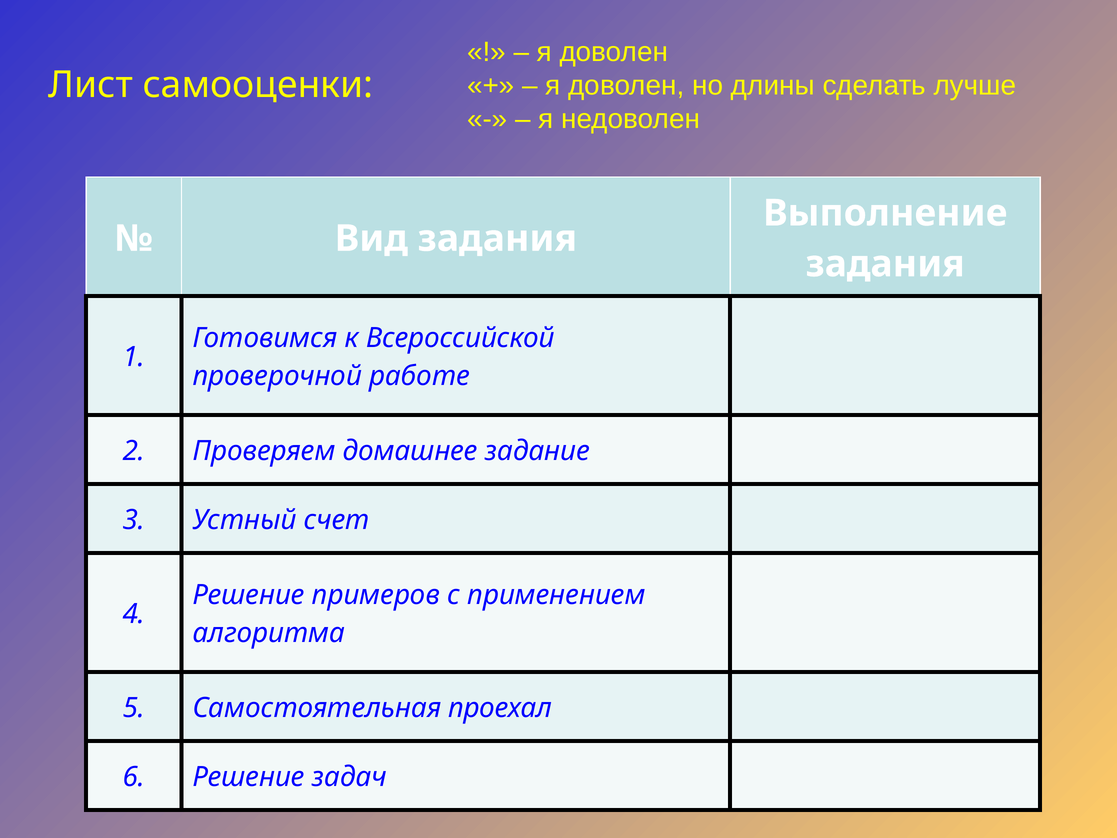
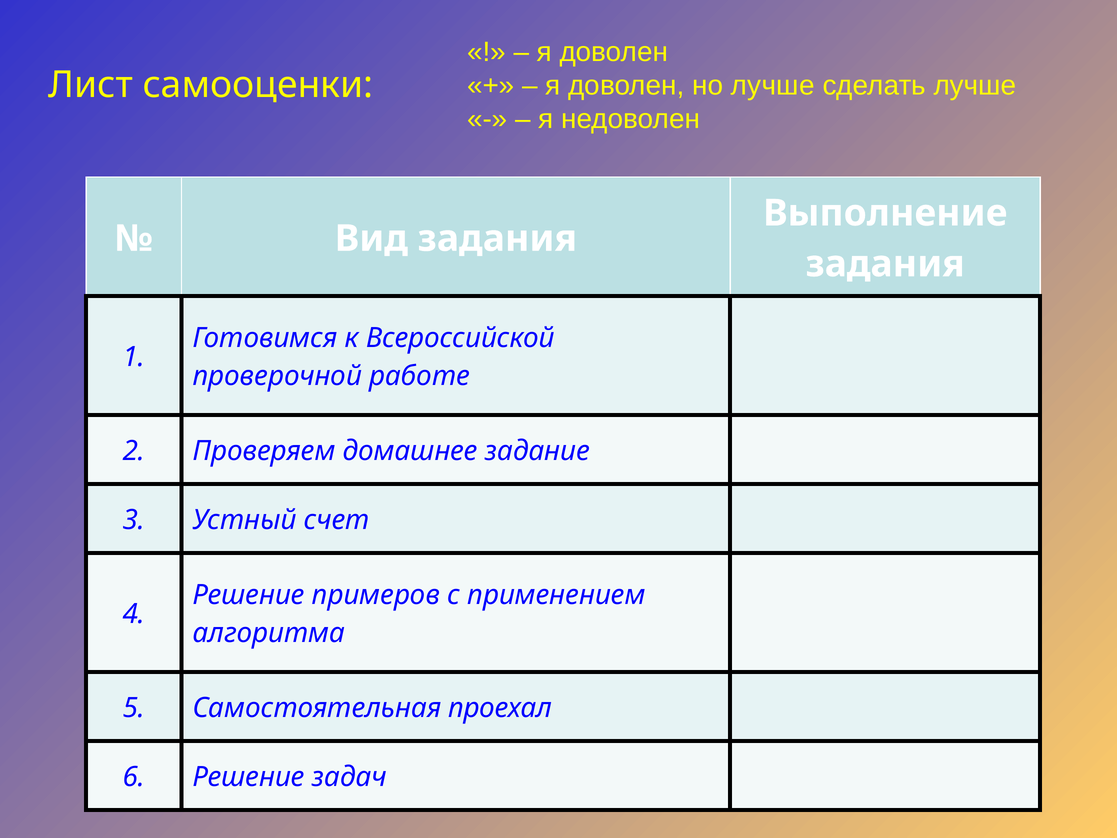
но длины: длины -> лучше
